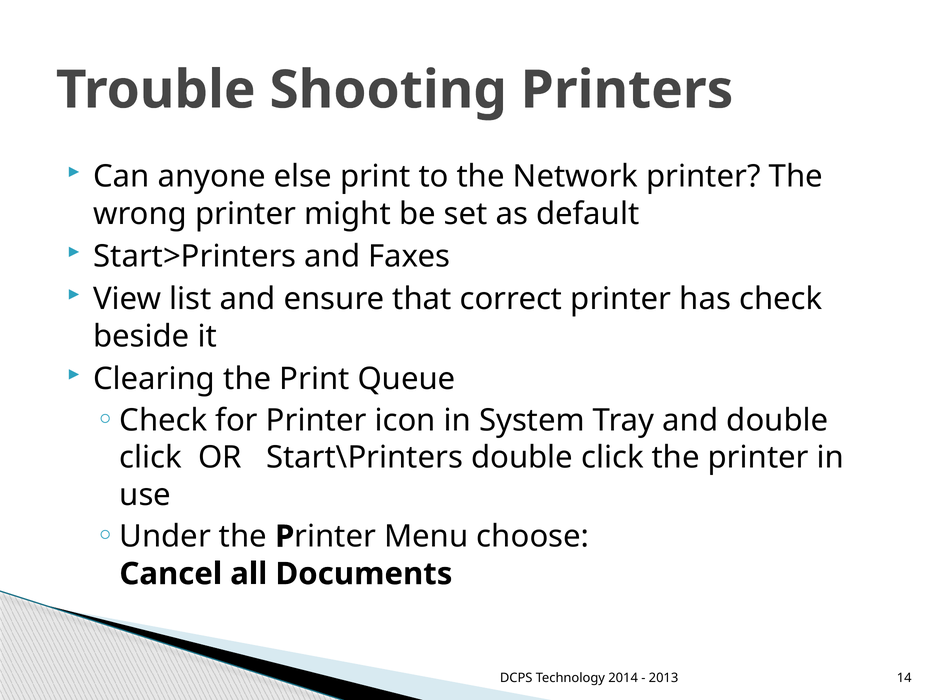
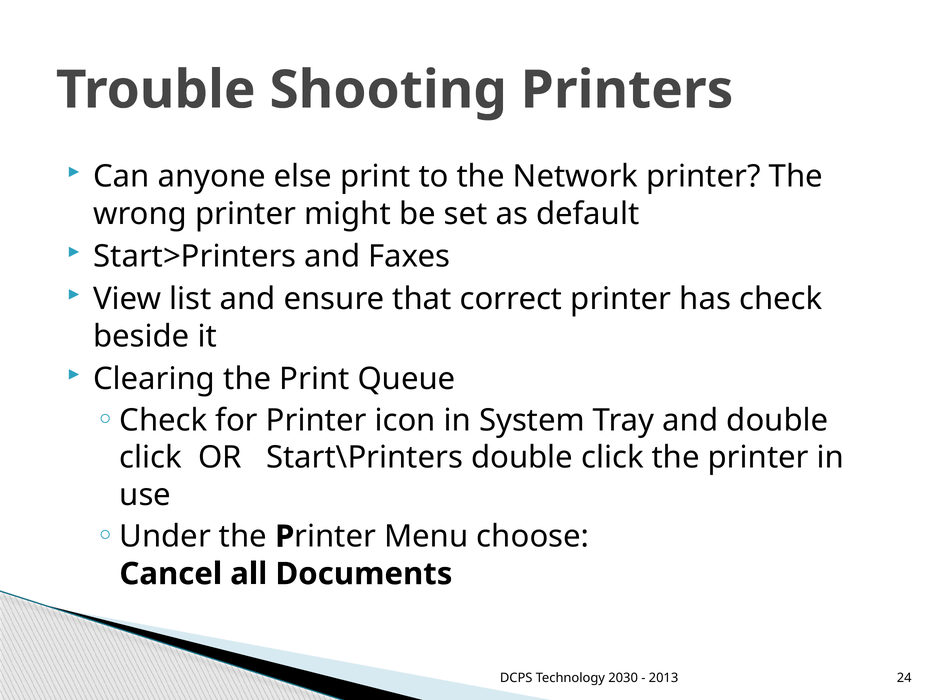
2014: 2014 -> 2030
14: 14 -> 24
